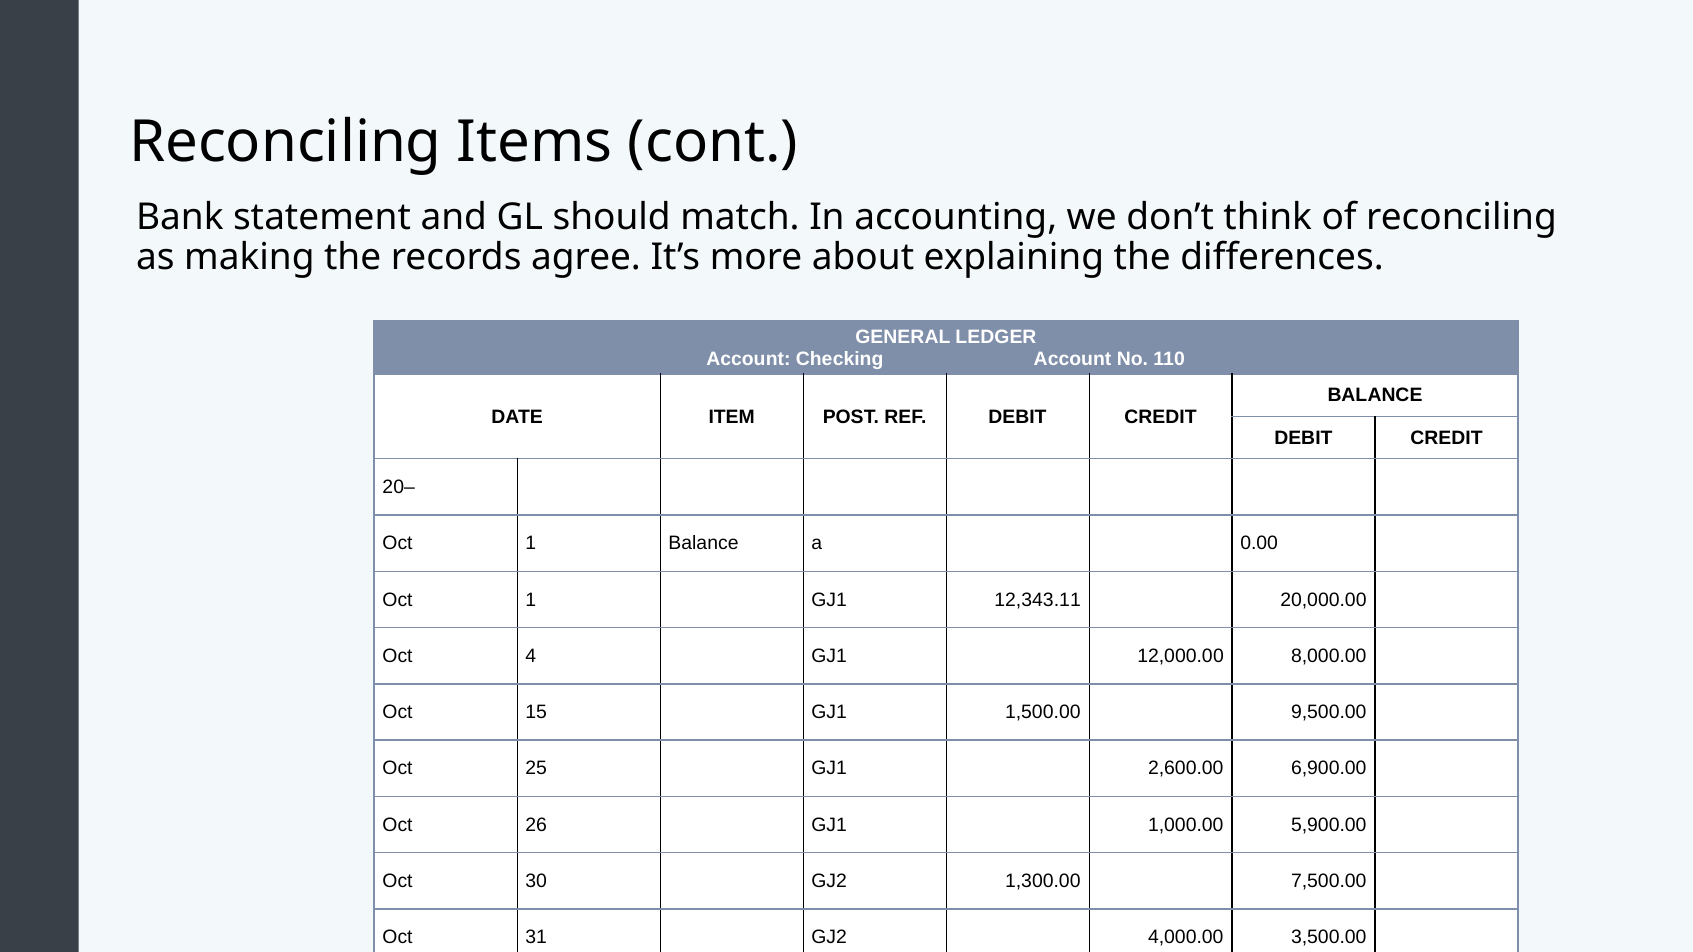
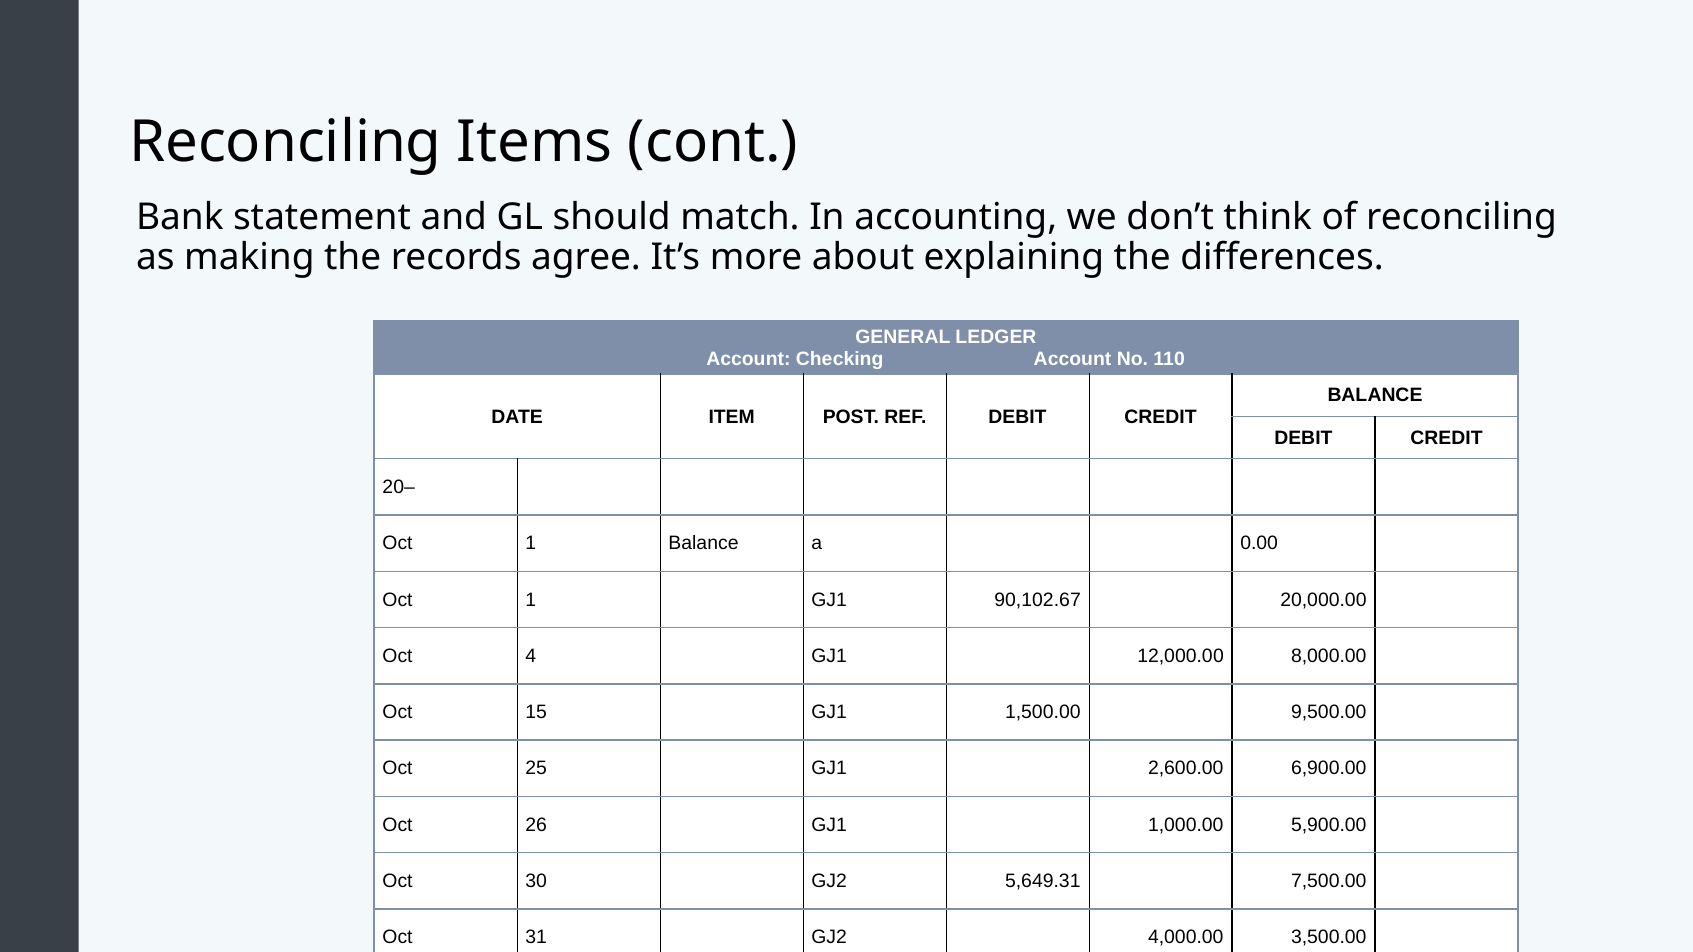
12,343.11: 12,343.11 -> 90,102.67
1,300.00: 1,300.00 -> 5,649.31
